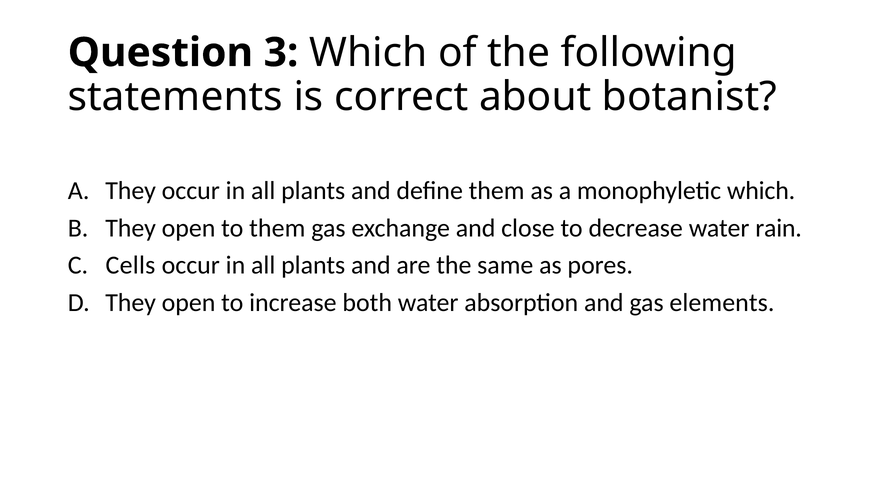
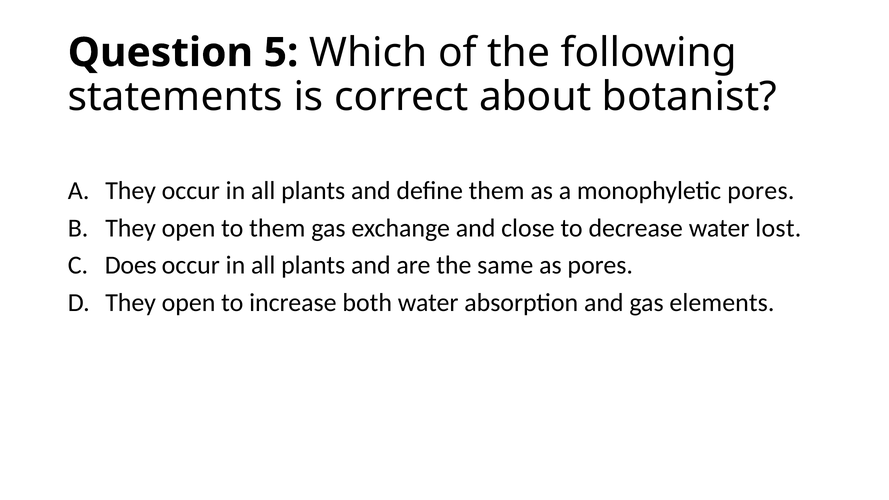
3: 3 -> 5
monophyletic which: which -> pores
rain: rain -> lost
Cells: Cells -> Does
